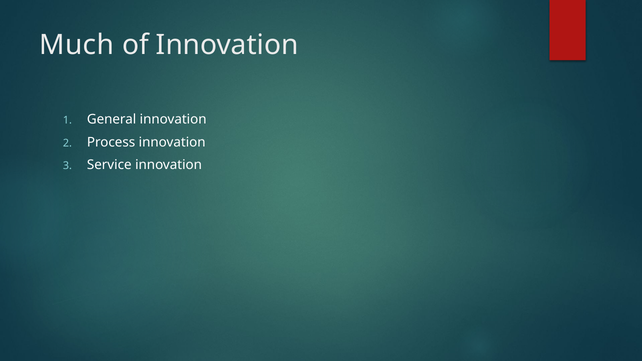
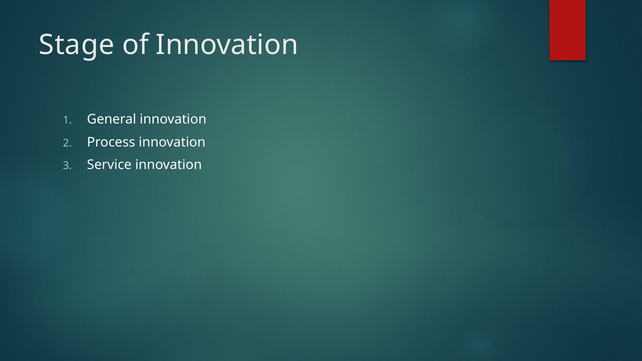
Much: Much -> Stage
